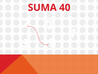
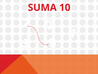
40: 40 -> 10
